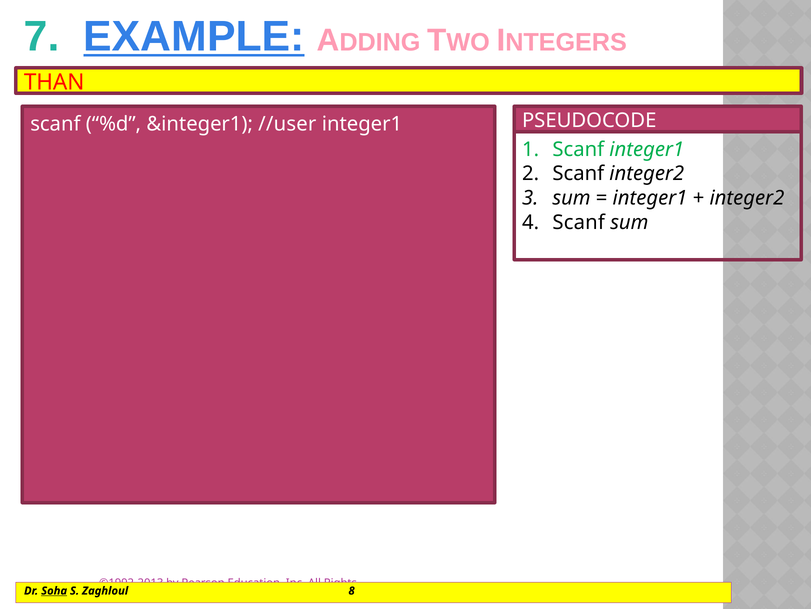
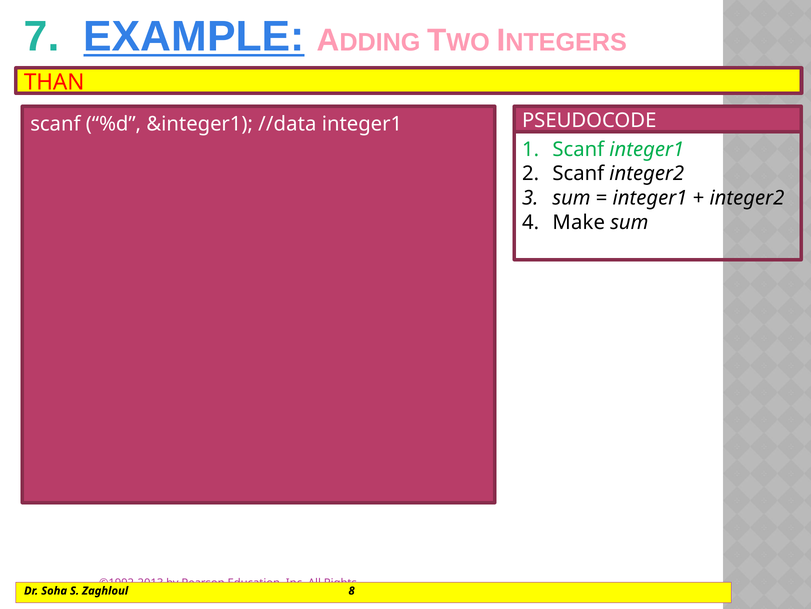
//user: //user -> //data
Scanf at (579, 222): Scanf -> Make
Soha underline: present -> none
